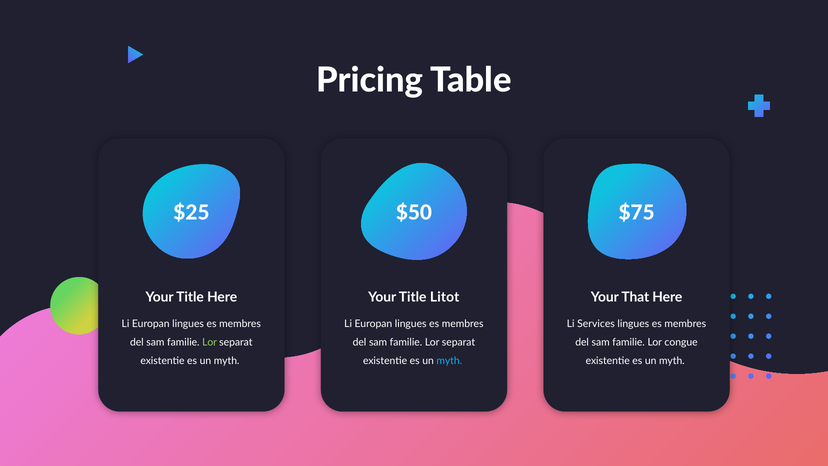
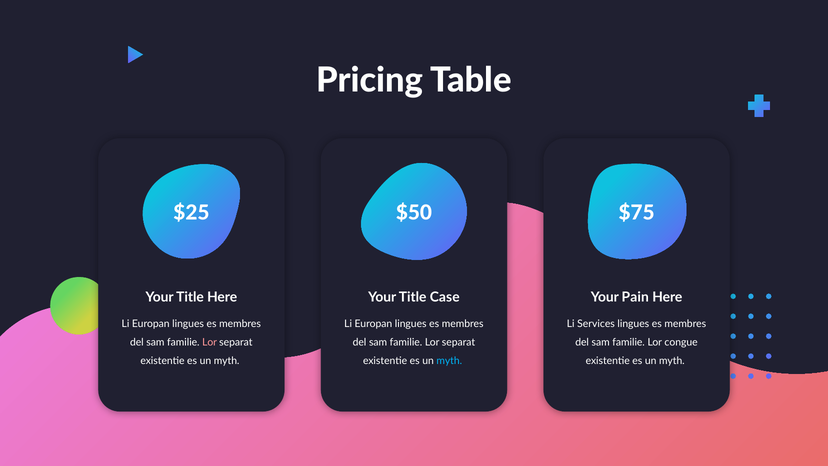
Litot: Litot -> Case
That: That -> Pain
Lor at (210, 342) colour: light green -> pink
